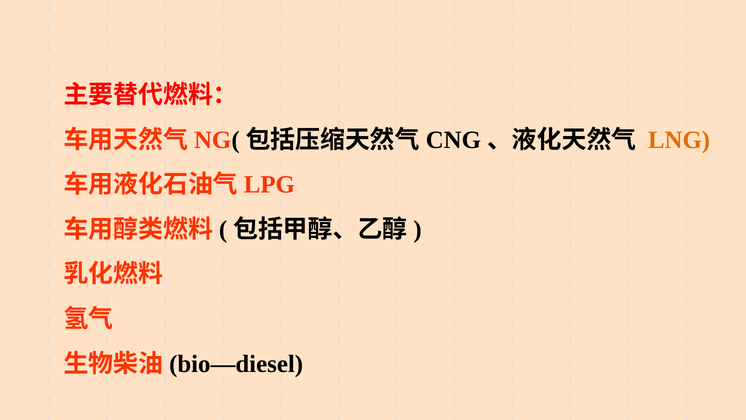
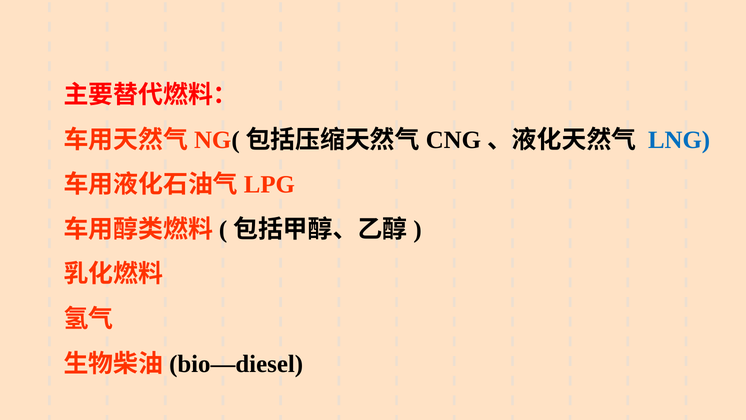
LNG colour: orange -> blue
